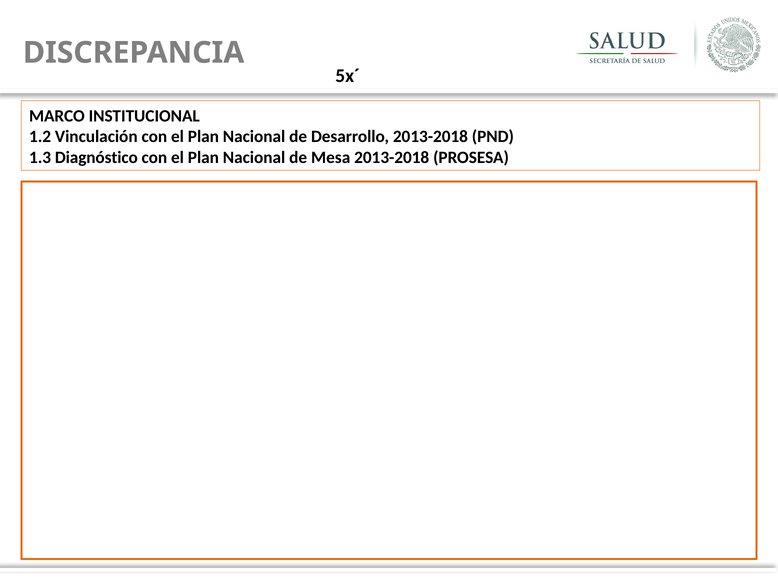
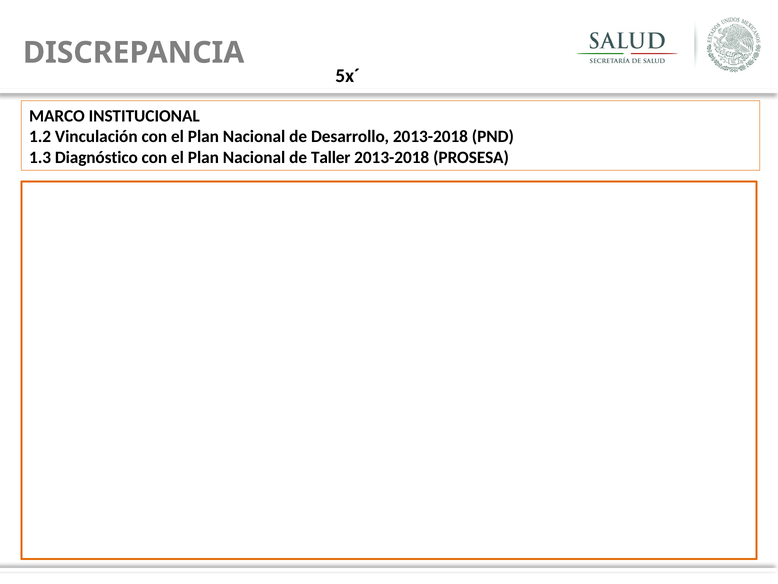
Mesa: Mesa -> Taller
